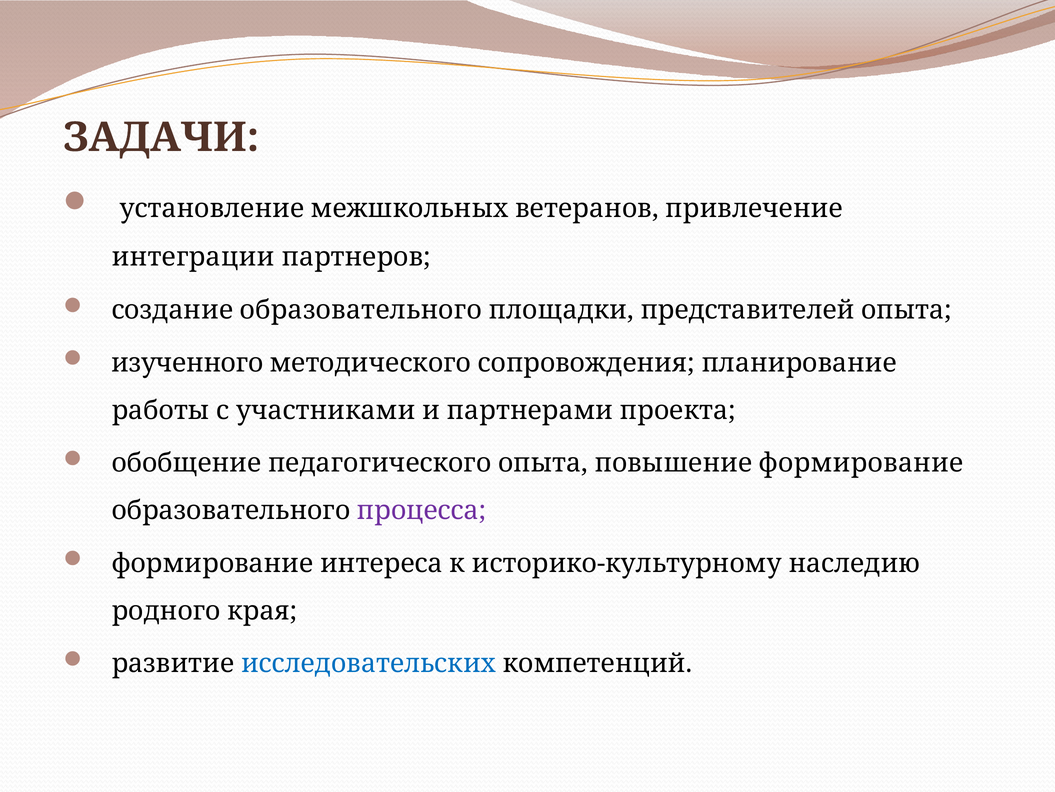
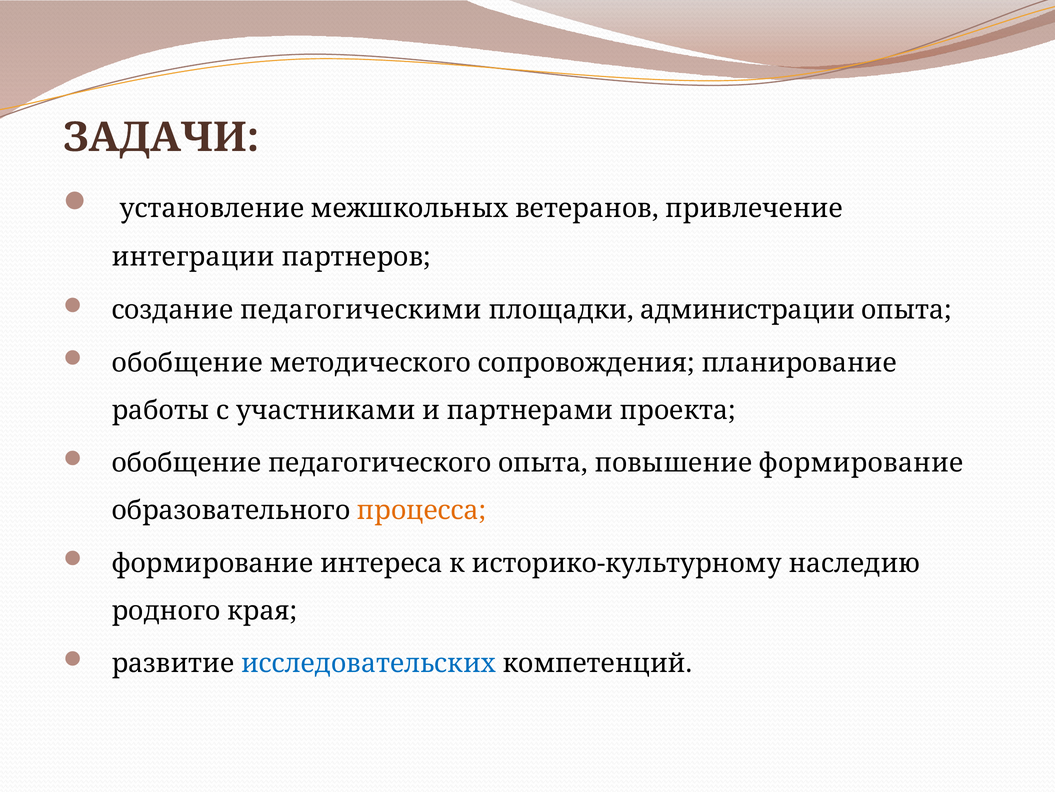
создание образовательного: образовательного -> педагогическими
представителей: представителей -> администрации
изученного at (187, 362): изученного -> обобщение
процесса colour: purple -> orange
